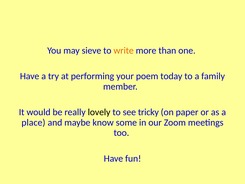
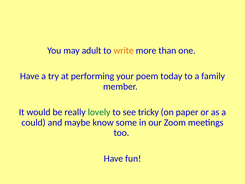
sieve: sieve -> adult
lovely colour: black -> green
place: place -> could
